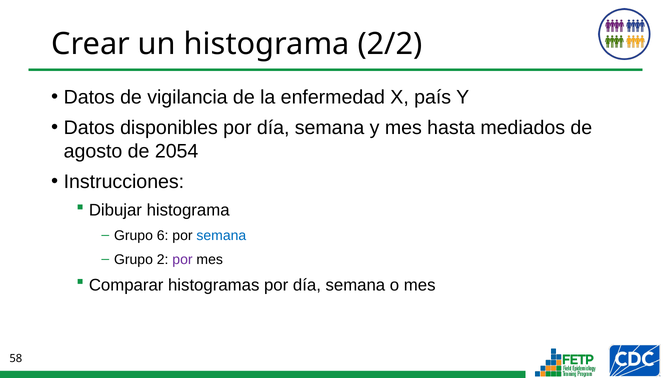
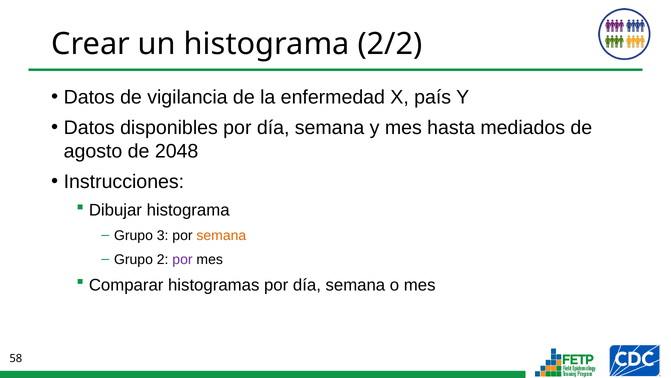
2054: 2054 -> 2048
6: 6 -> 3
semana at (221, 235) colour: blue -> orange
